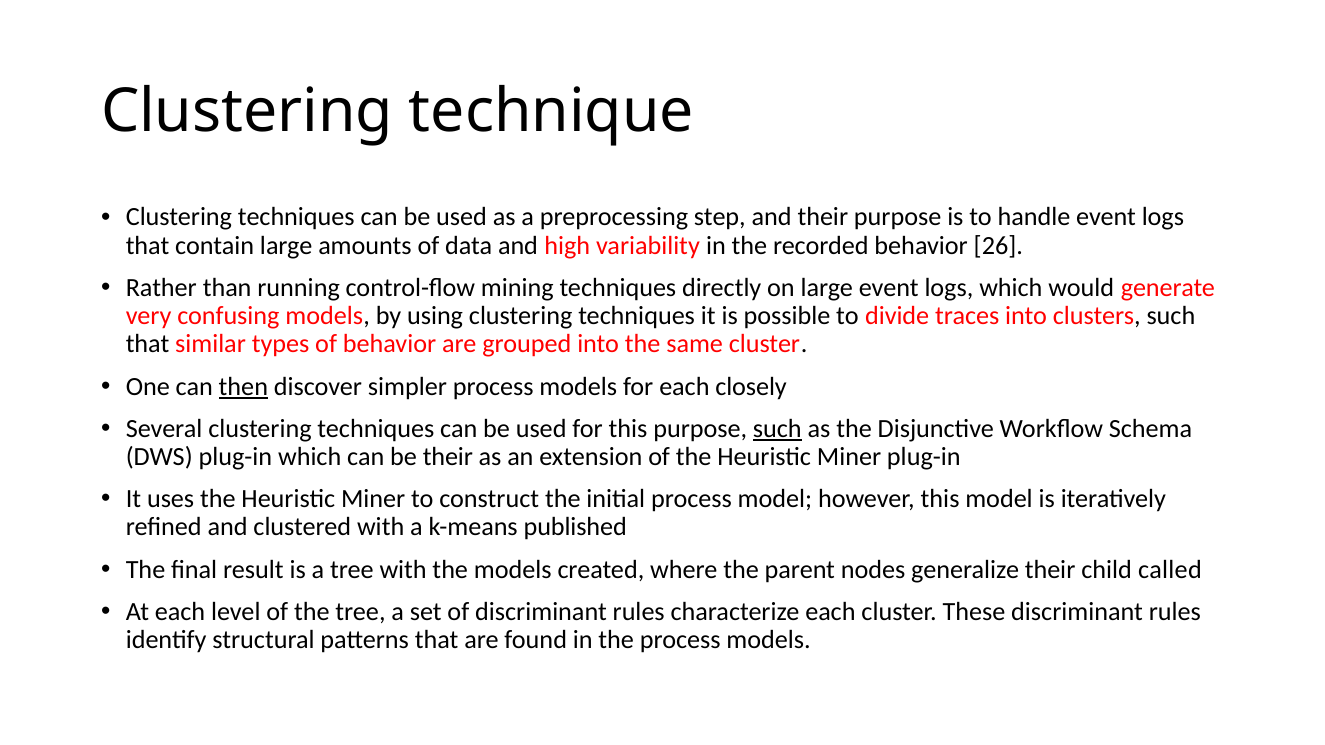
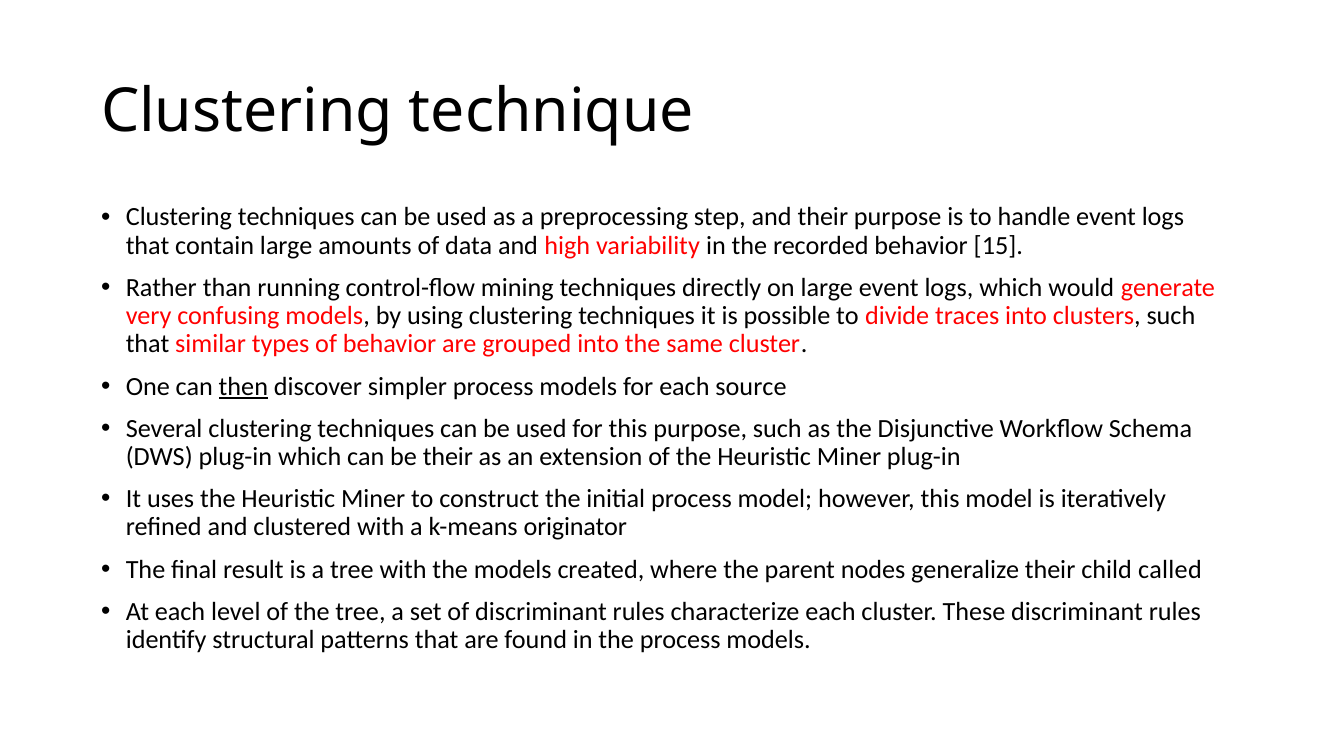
26: 26 -> 15
closely: closely -> source
such at (777, 429) underline: present -> none
published: published -> originator
